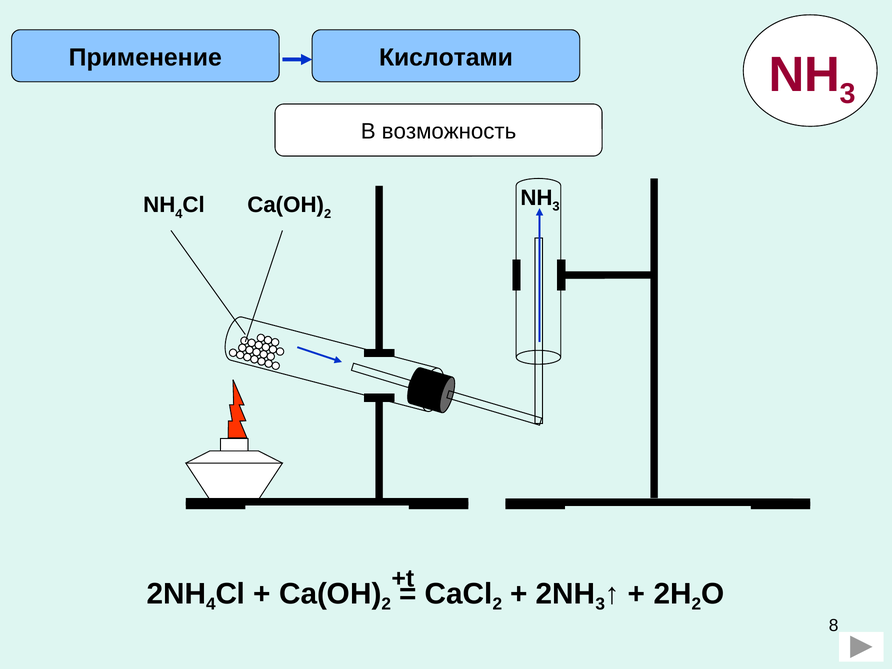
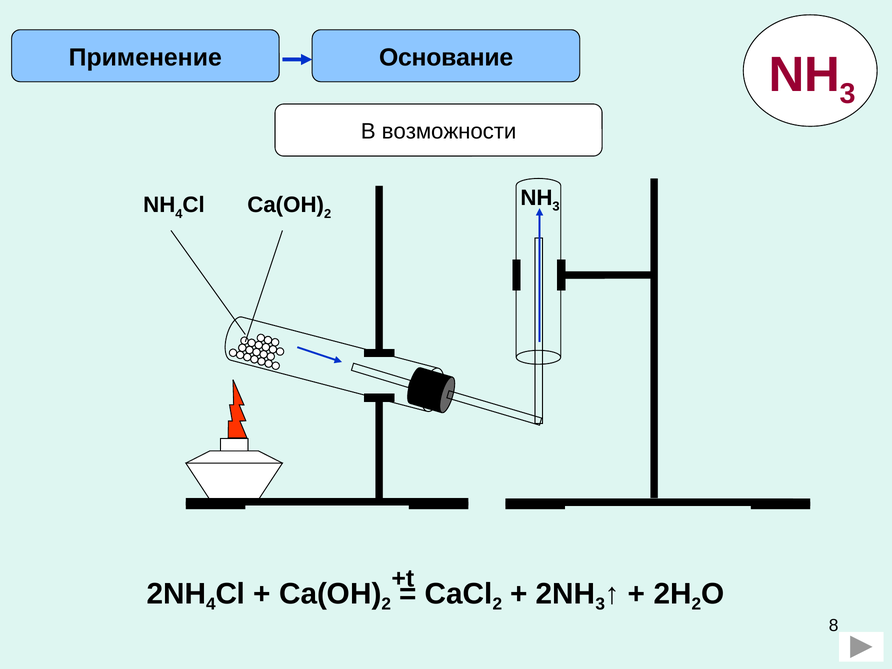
Кислотами: Кислотами -> Основание
возможность: возможность -> возможности
